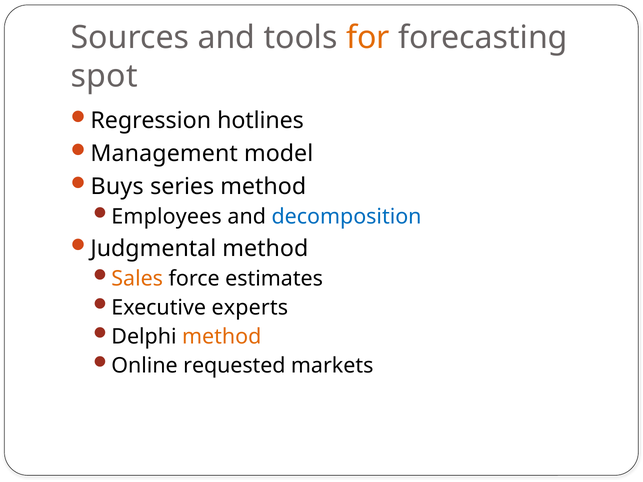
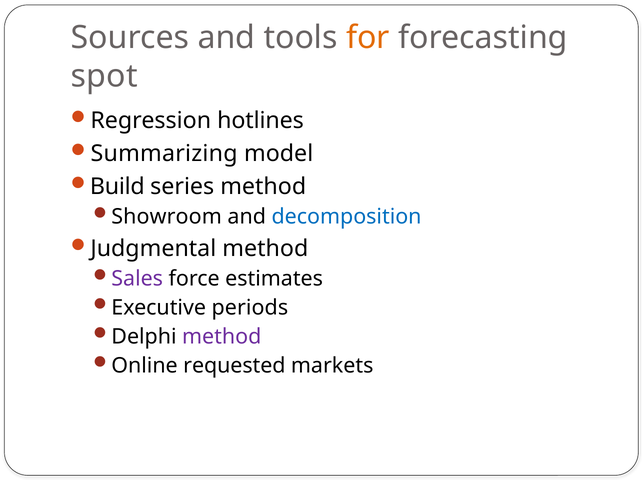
Management: Management -> Summarizing
Buys: Buys -> Build
Employees: Employees -> Showroom
Sales colour: orange -> purple
experts: experts -> periods
method at (222, 337) colour: orange -> purple
